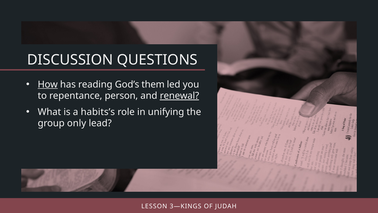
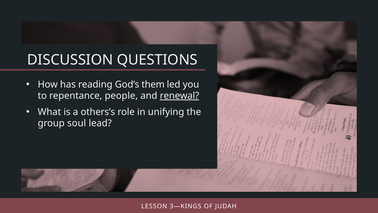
How underline: present -> none
person: person -> people
habits’s: habits’s -> others’s
only: only -> soul
